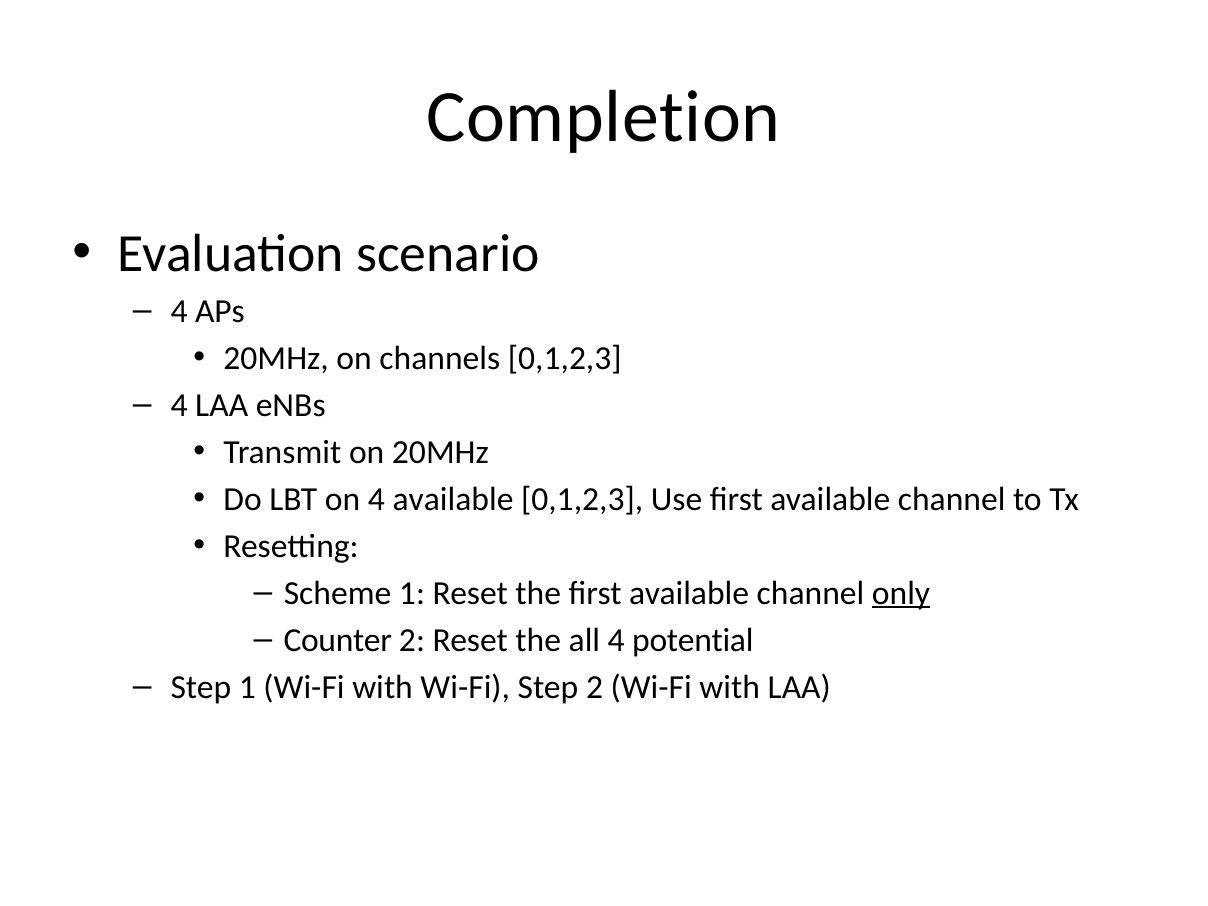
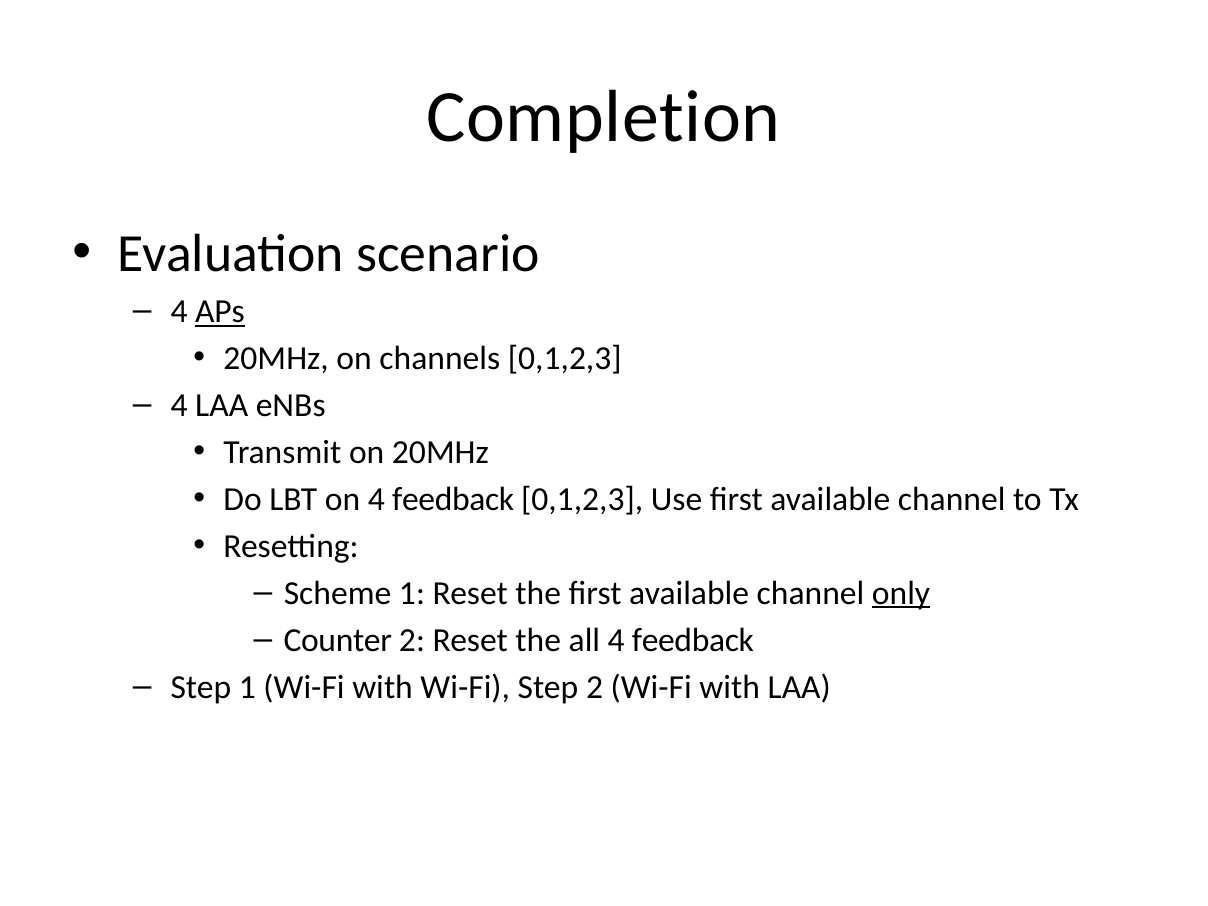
APs underline: none -> present
on 4 available: available -> feedback
all 4 potential: potential -> feedback
